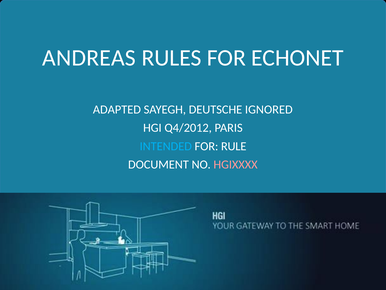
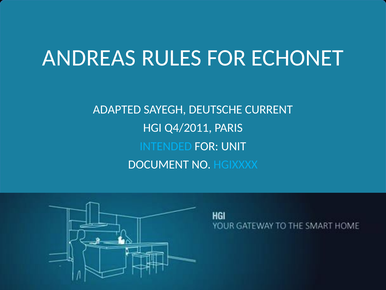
IGNORED: IGNORED -> CURRENT
Q4/2012: Q4/2012 -> Q4/2011
RULE: RULE -> UNIT
HGIXXXX colour: pink -> light blue
